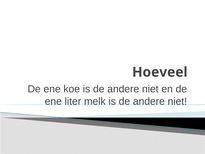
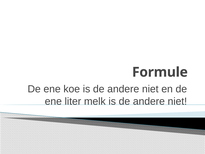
Hoeveel: Hoeveel -> Formule
